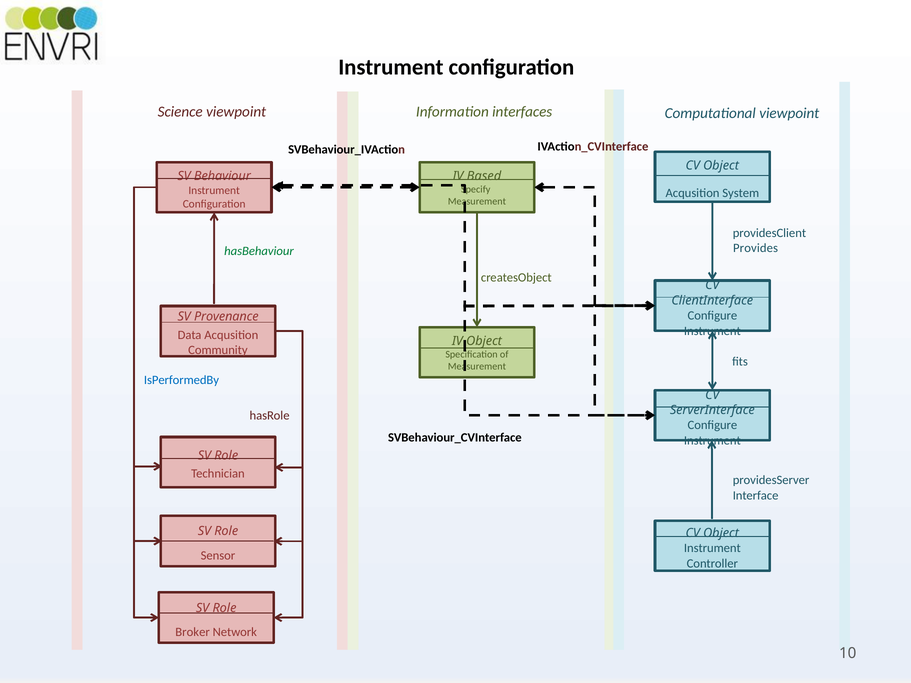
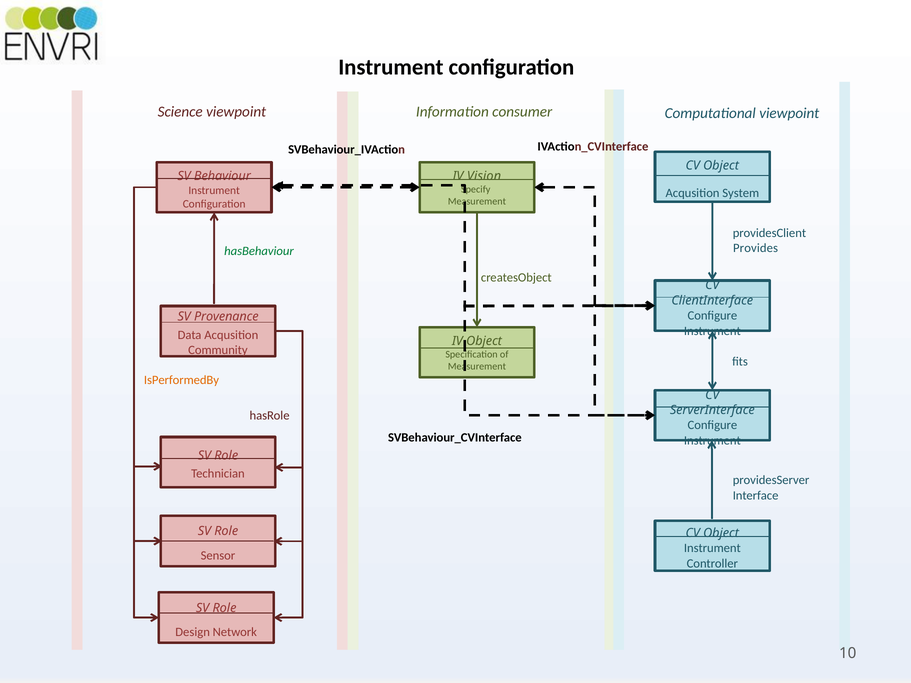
interfaces: interfaces -> consumer
Based: Based -> Vision
IsPerformedBy colour: blue -> orange
Broker: Broker -> Design
